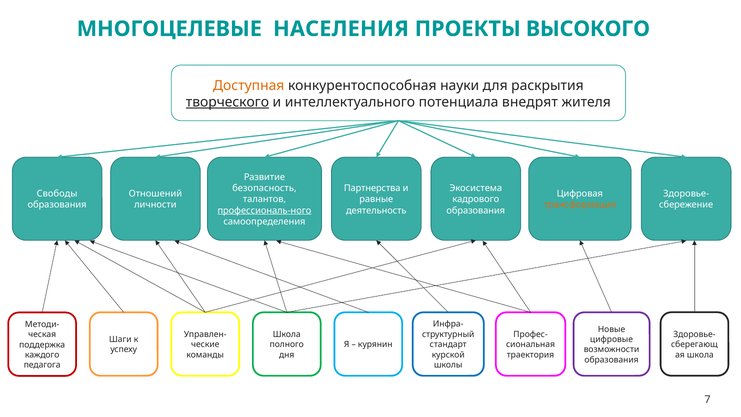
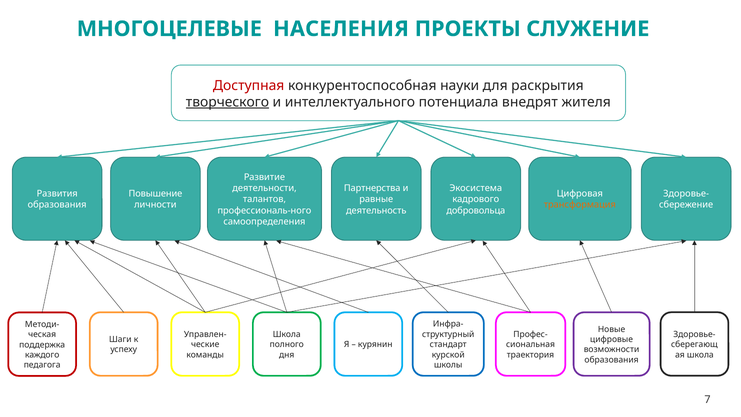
ВЫСОКОГО: ВЫСОКОГО -> СЛУЖЕНИЕ
Доступная colour: orange -> red
безопасность: безопасность -> деятельности
Свободы: Свободы -> Развития
Отношений: Отношений -> Повышение
профессиональ-ного underline: present -> none
образования at (476, 210): образования -> добровольца
